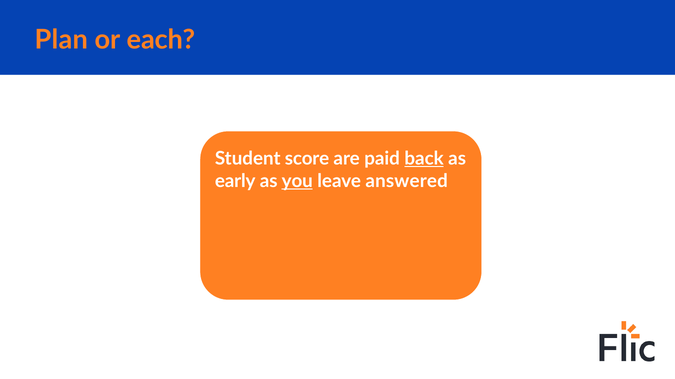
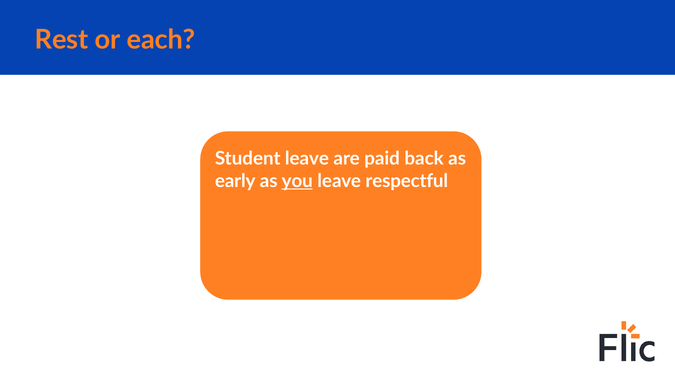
Plan: Plan -> Rest
Student score: score -> leave
back underline: present -> none
answered: answered -> respectful
